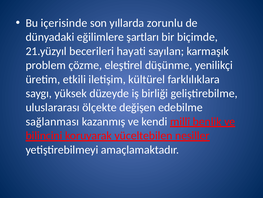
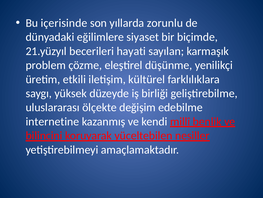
şartları: şartları -> siyaset
değişen: değişen -> değişim
sağlanması: sağlanması -> internetine
